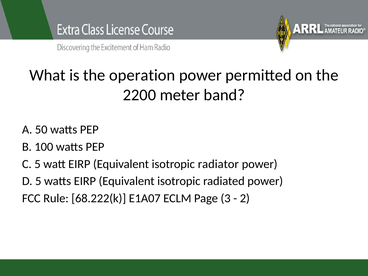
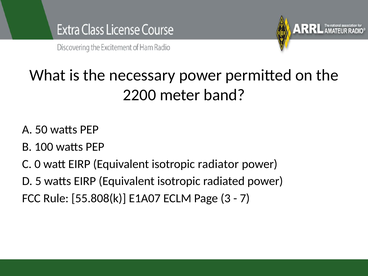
operation: operation -> necessary
C 5: 5 -> 0
68.222(k: 68.222(k -> 55.808(k
2: 2 -> 7
